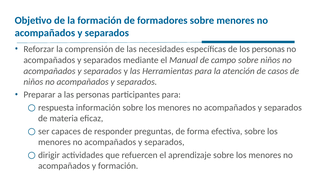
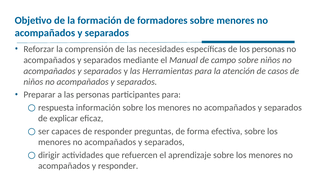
materia: materia -> explicar
y formación: formación -> responder
